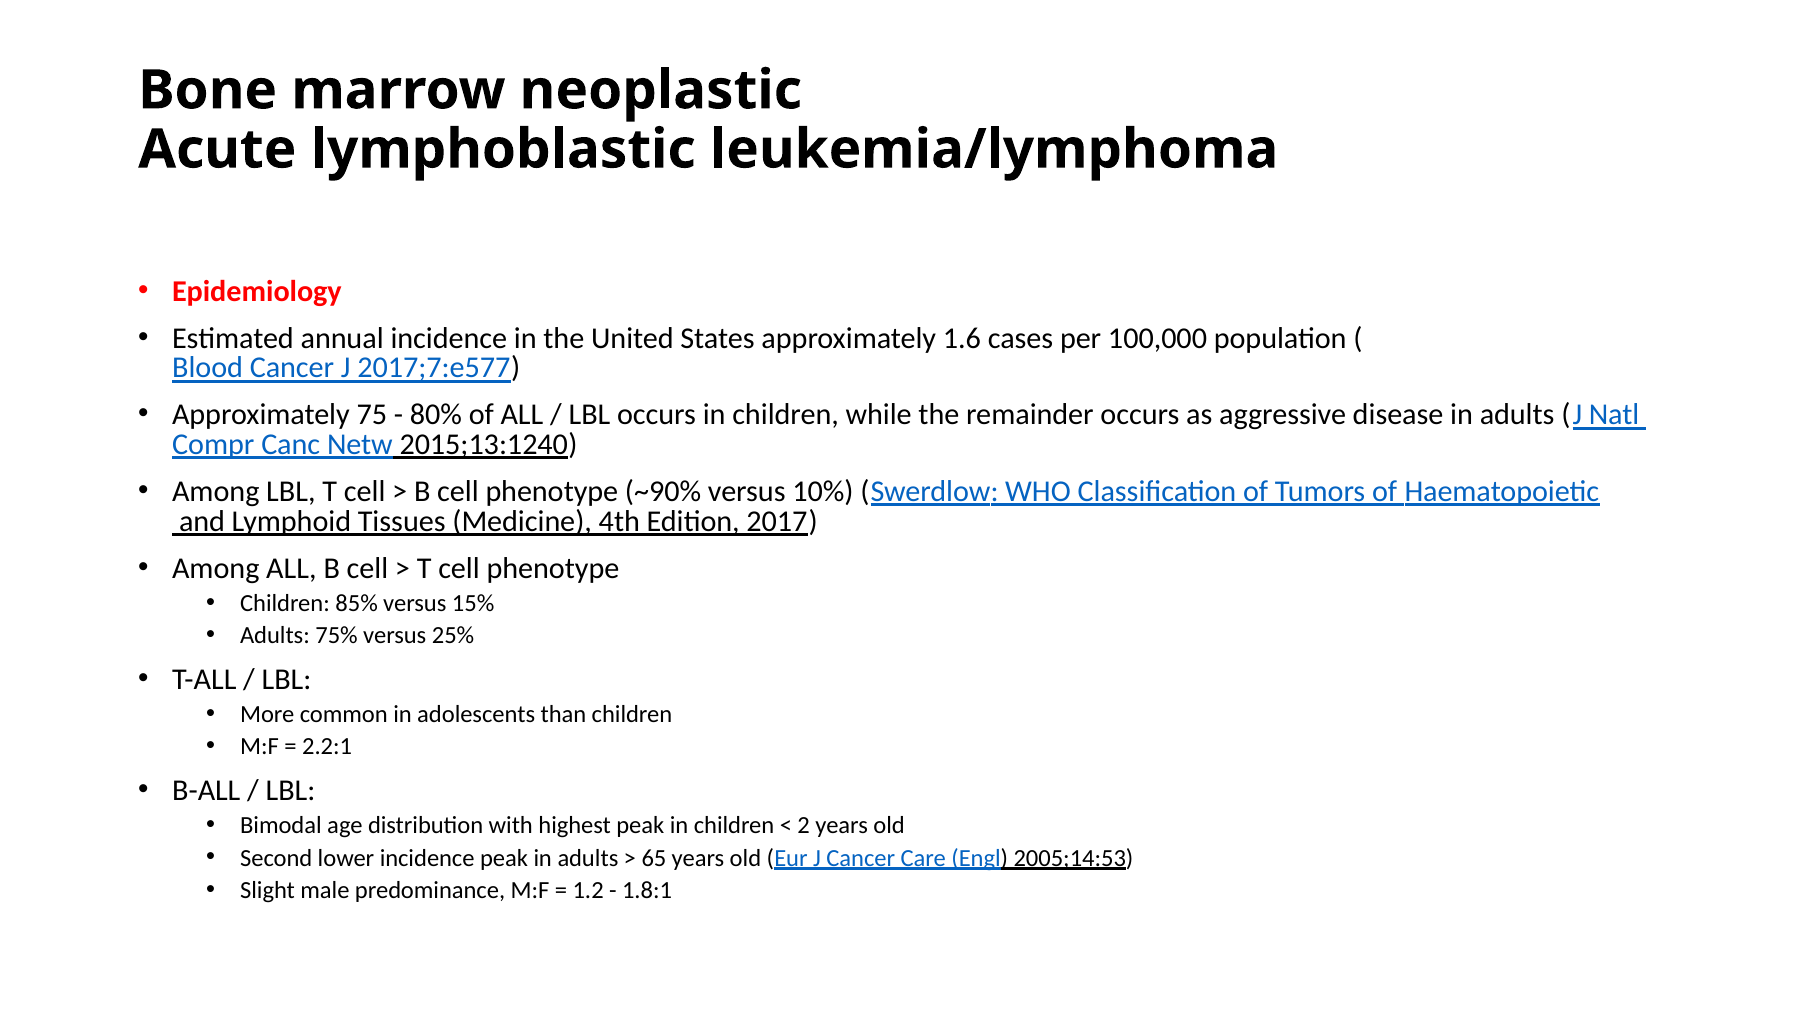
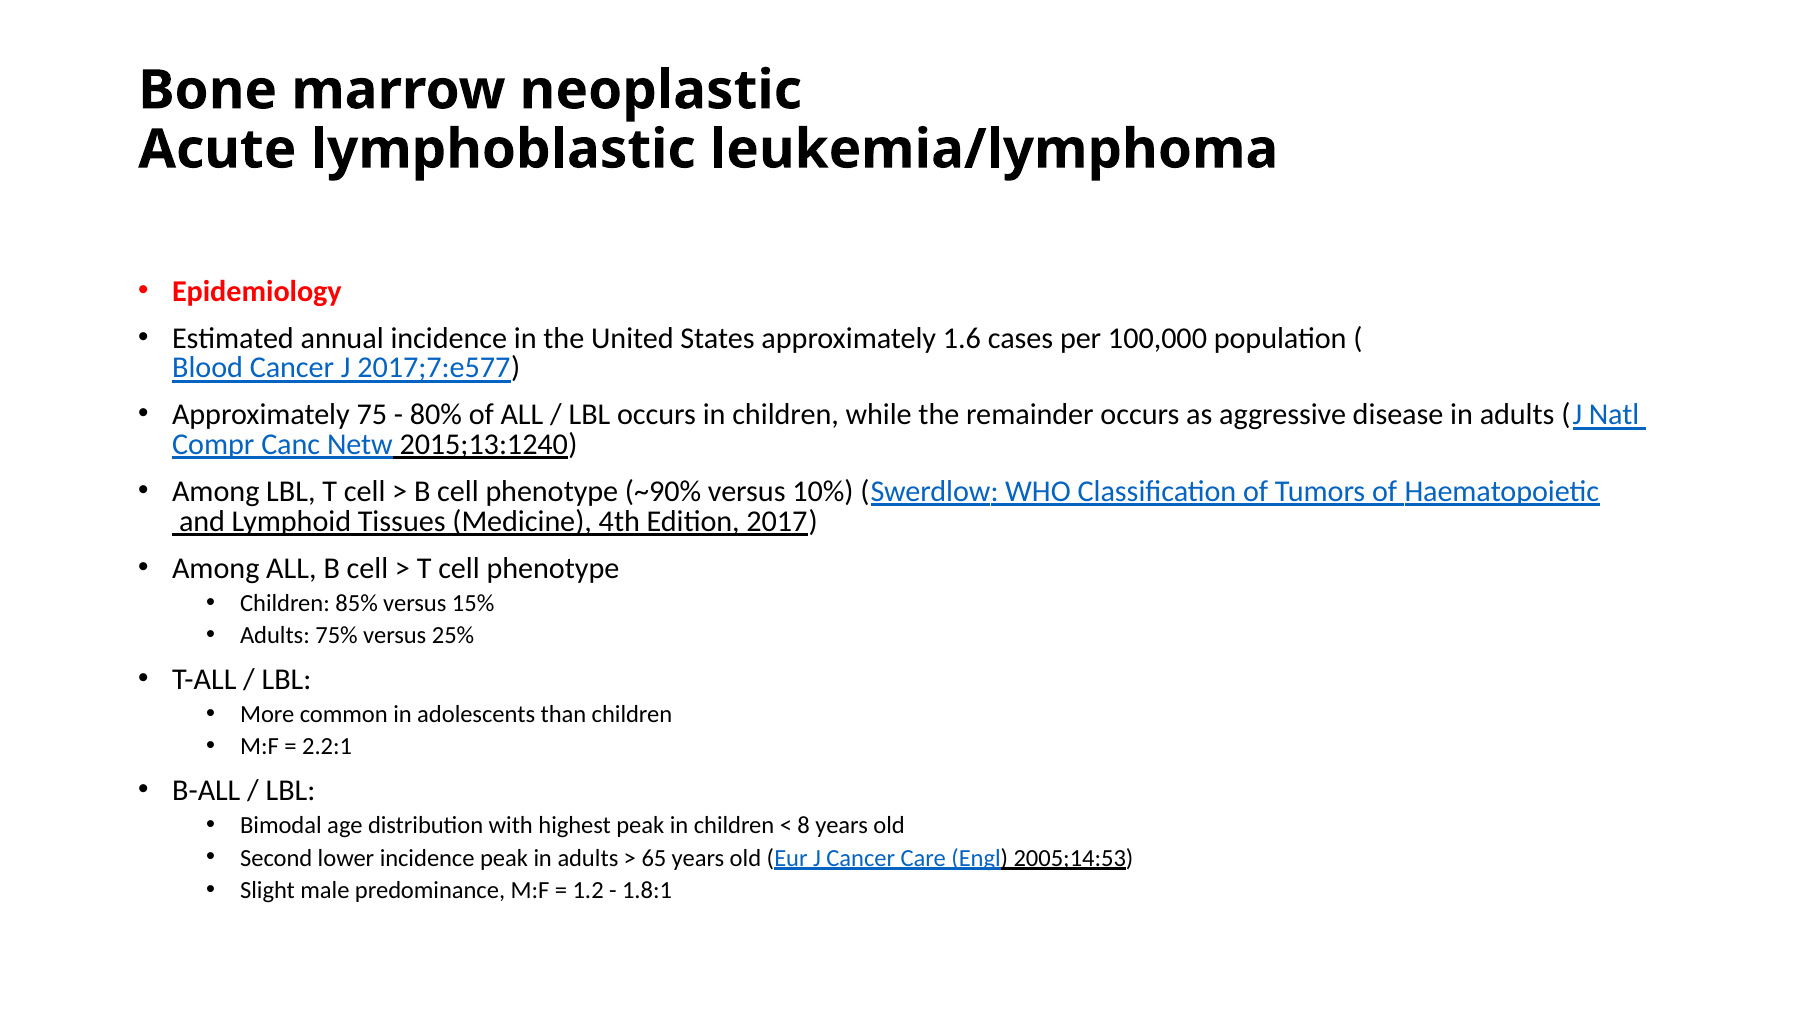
2: 2 -> 8
